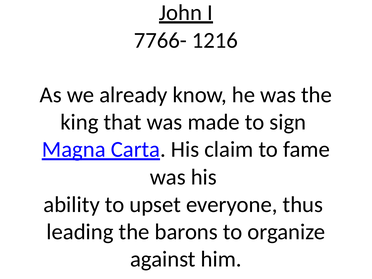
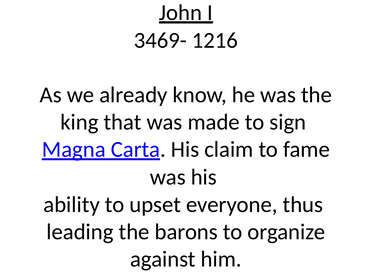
7766-: 7766- -> 3469-
